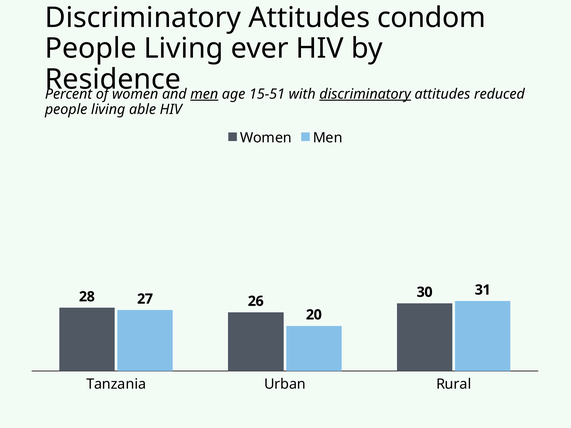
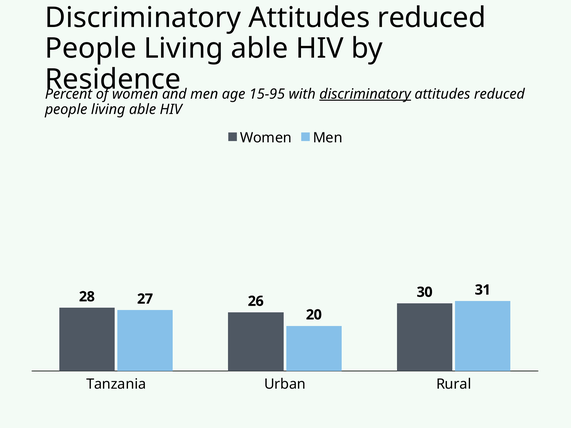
condom at (432, 18): condom -> reduced
ever at (260, 48): ever -> able
men at (204, 94) underline: present -> none
15-51: 15-51 -> 15-95
